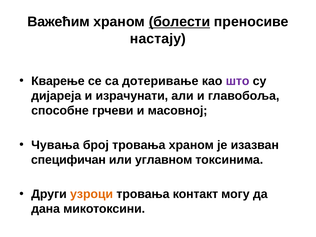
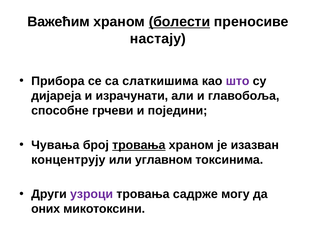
Кварење: Кварење -> Прибора
дотеривање: дотеривање -> слаткишима
масовној: масовној -> поједини
тровања at (139, 145) underline: none -> present
специфичан: специфичан -> концентрују
узроци colour: orange -> purple
контакт: контакт -> садрже
дана: дана -> оних
